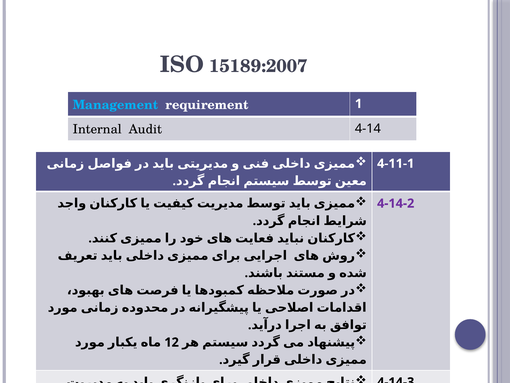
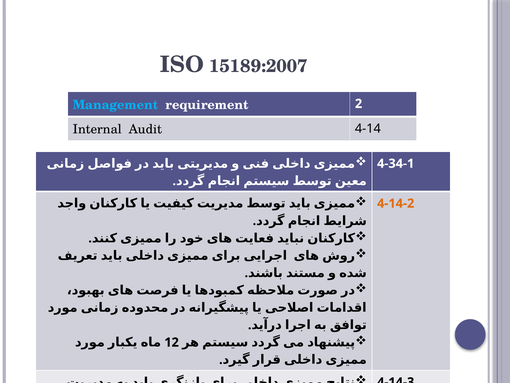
1: 1 -> 2
4-11-1: 4-11-1 -> 4-34-1
4-14-2 colour: purple -> orange
